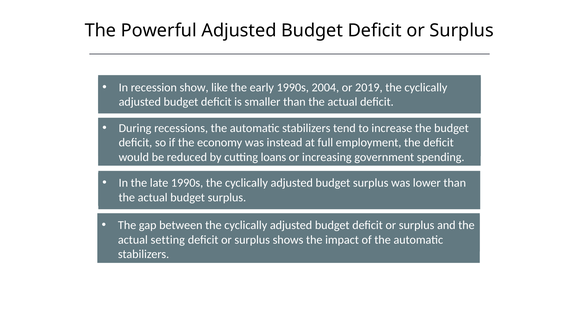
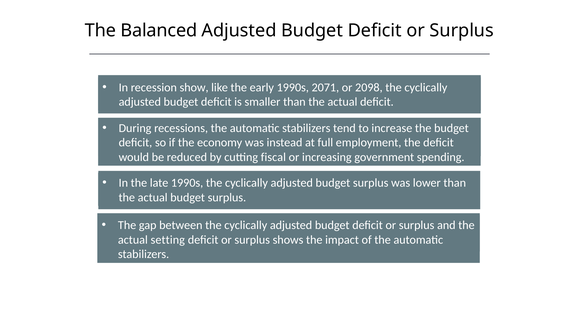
Powerful: Powerful -> Balanced
2004: 2004 -> 2071
2019: 2019 -> 2098
loans: loans -> fiscal
